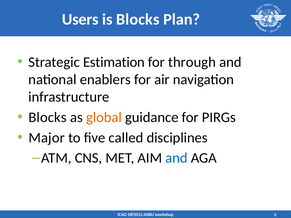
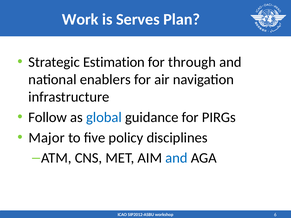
Users: Users -> Work
is Blocks: Blocks -> Serves
Blocks at (48, 117): Blocks -> Follow
global colour: orange -> blue
called: called -> policy
